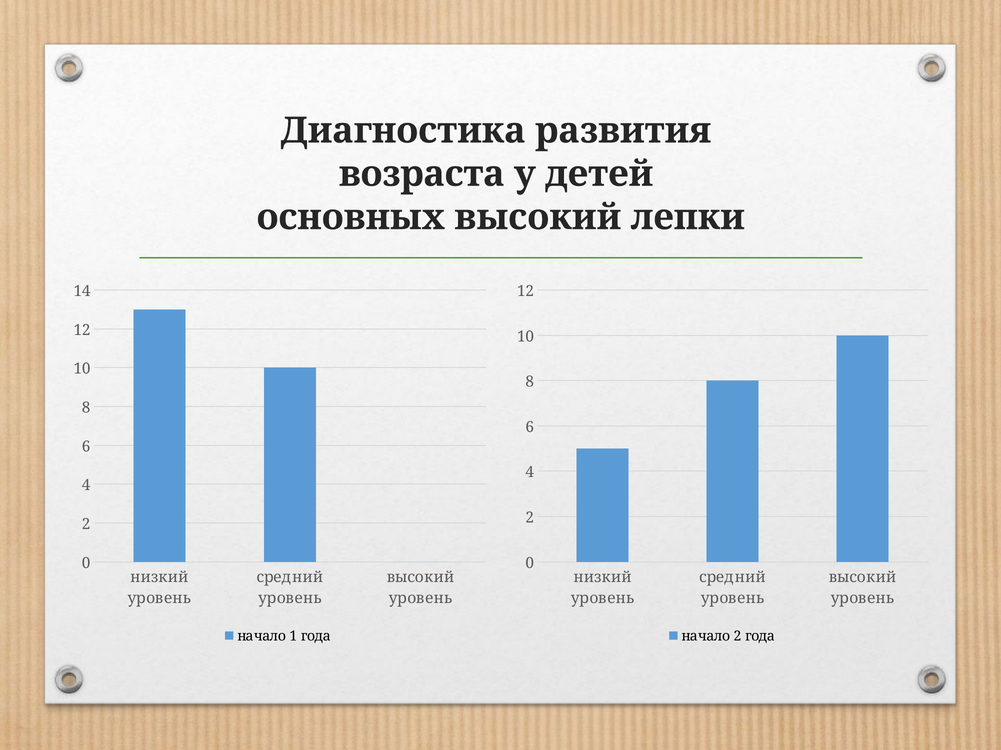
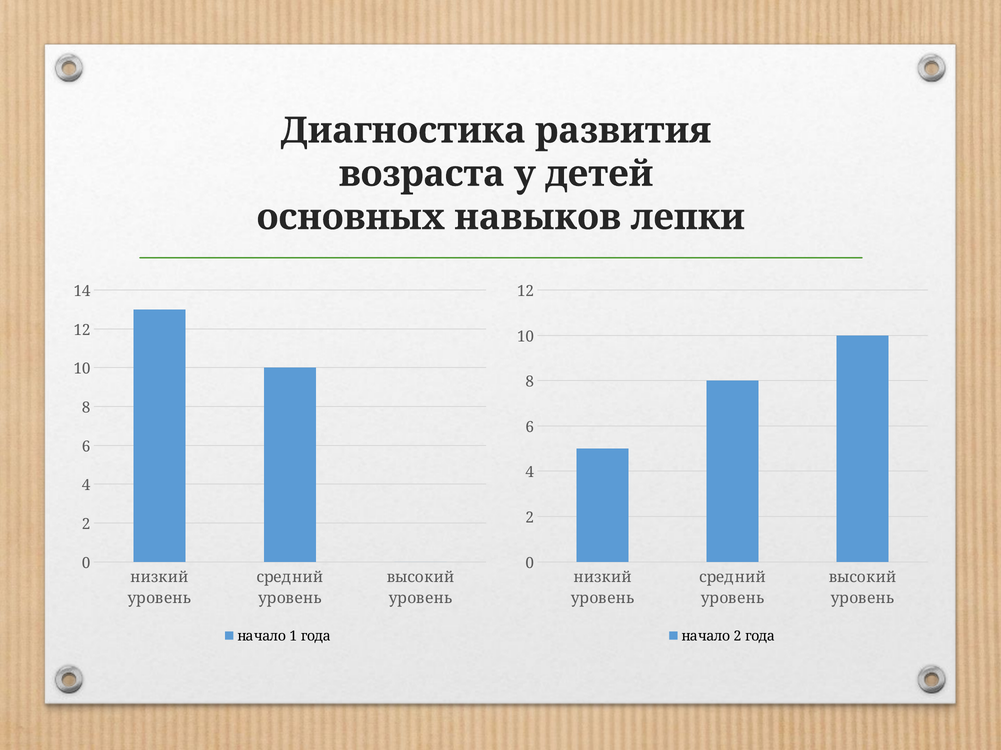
основных высокий: высокий -> навыков
